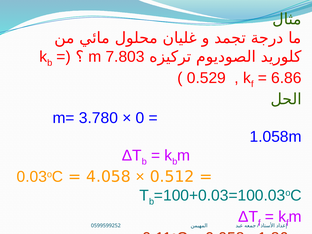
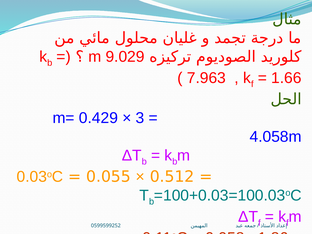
7.803: 7.803 -> 9.029
0.529: 0.529 -> 7.963
6.86: 6.86 -> 1.66
3.780: 3.780 -> 0.429
0: 0 -> 3
1.058m: 1.058m -> 4.058m
4.058: 4.058 -> 0.055
